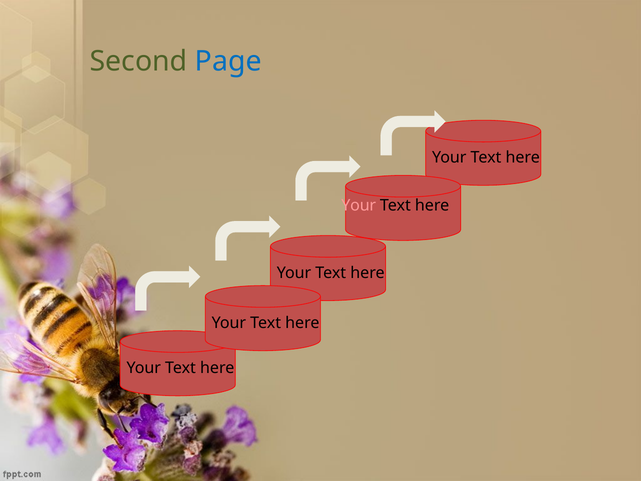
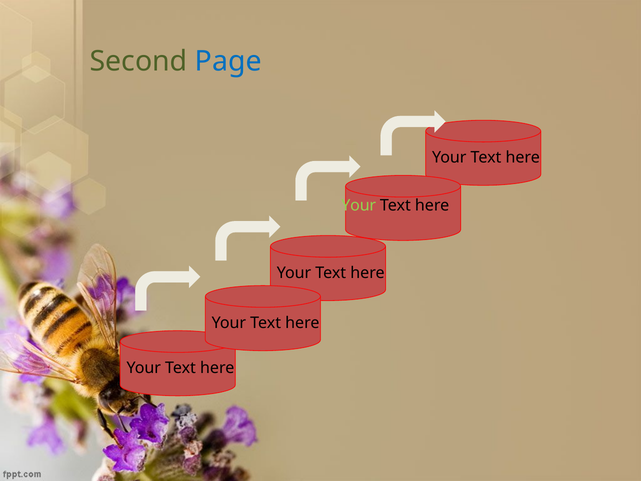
Your at (359, 205) colour: pink -> light green
